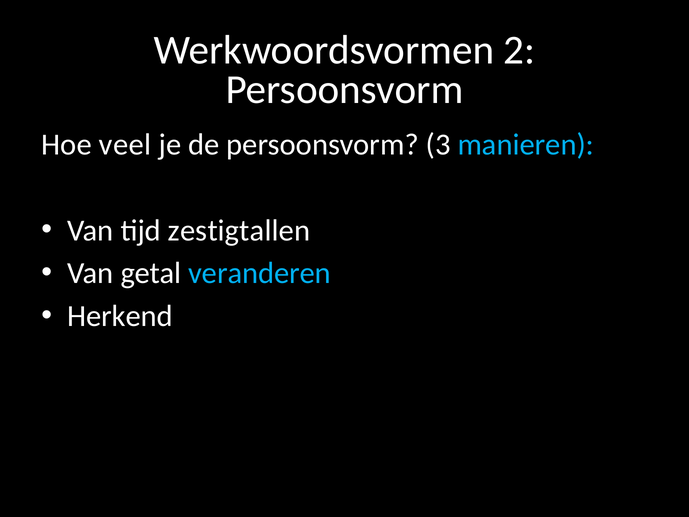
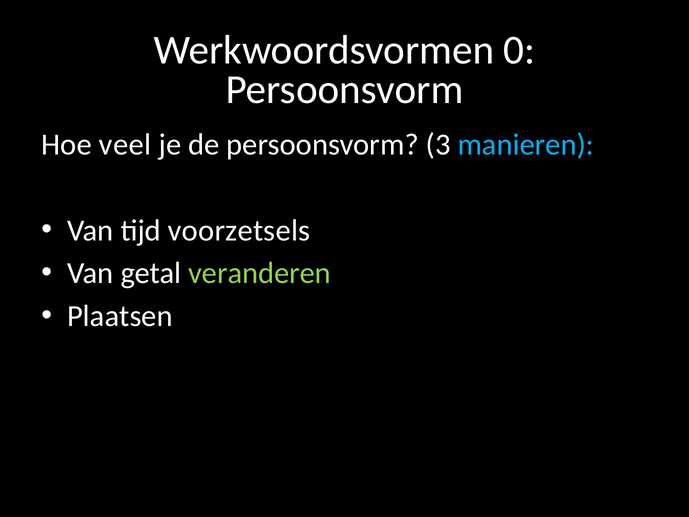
2: 2 -> 0
zestigtallen: zestigtallen -> voorzetsels
veranderen colour: light blue -> light green
Herkend: Herkend -> Plaatsen
